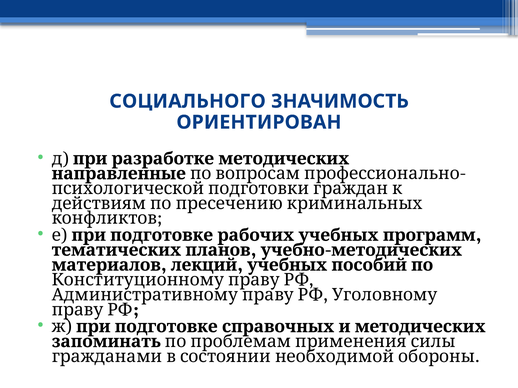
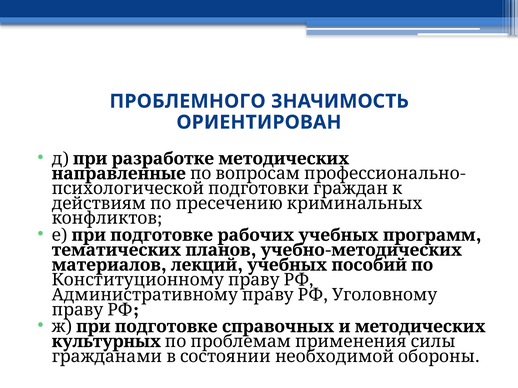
СОЦИАЛЬНОГО: СОЦИАЛЬНОГО -> ПРОБЛЕМНОГО
запоминать: запоминать -> культурных
